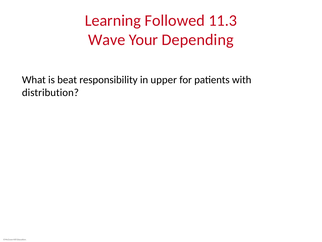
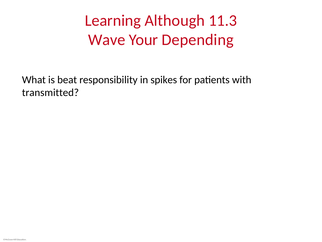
Followed: Followed -> Although
upper: upper -> spikes
distribution: distribution -> transmitted
